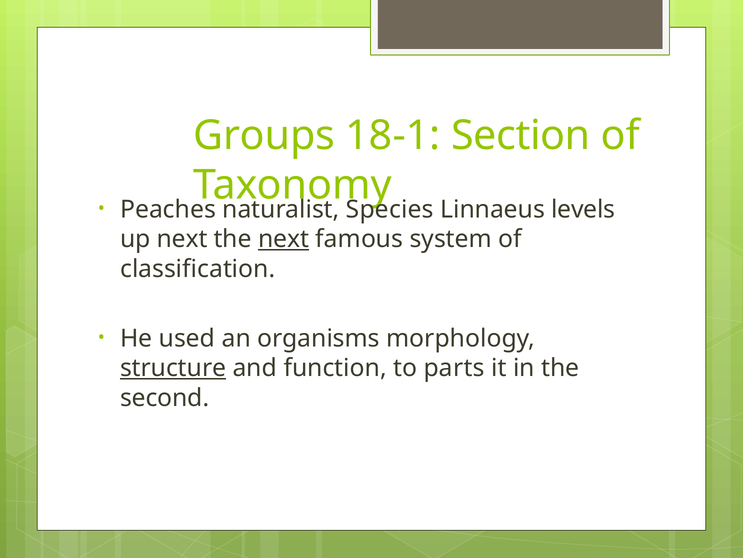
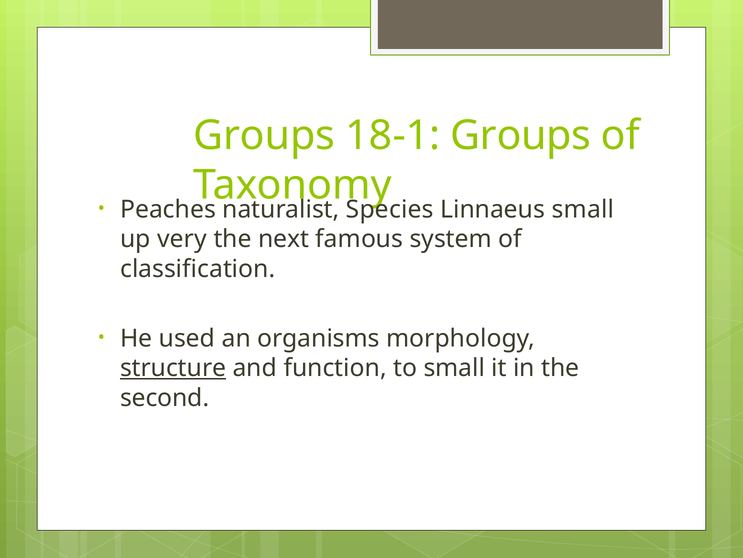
18-1 Section: Section -> Groups
Linnaeus levels: levels -> small
up next: next -> very
next at (284, 239) underline: present -> none
to parts: parts -> small
